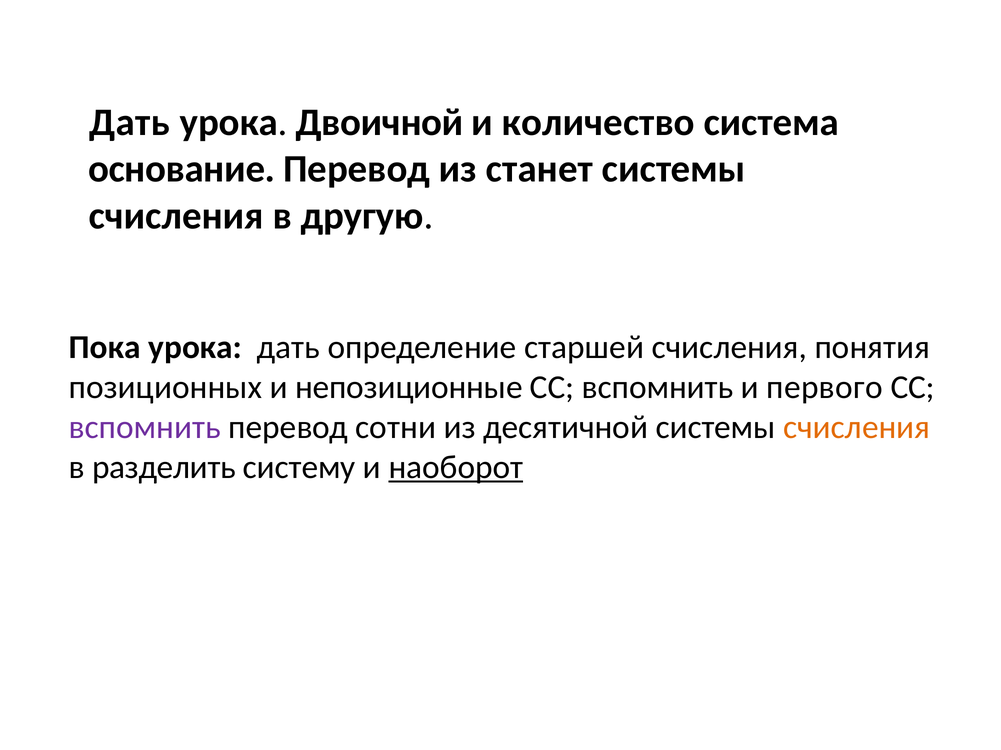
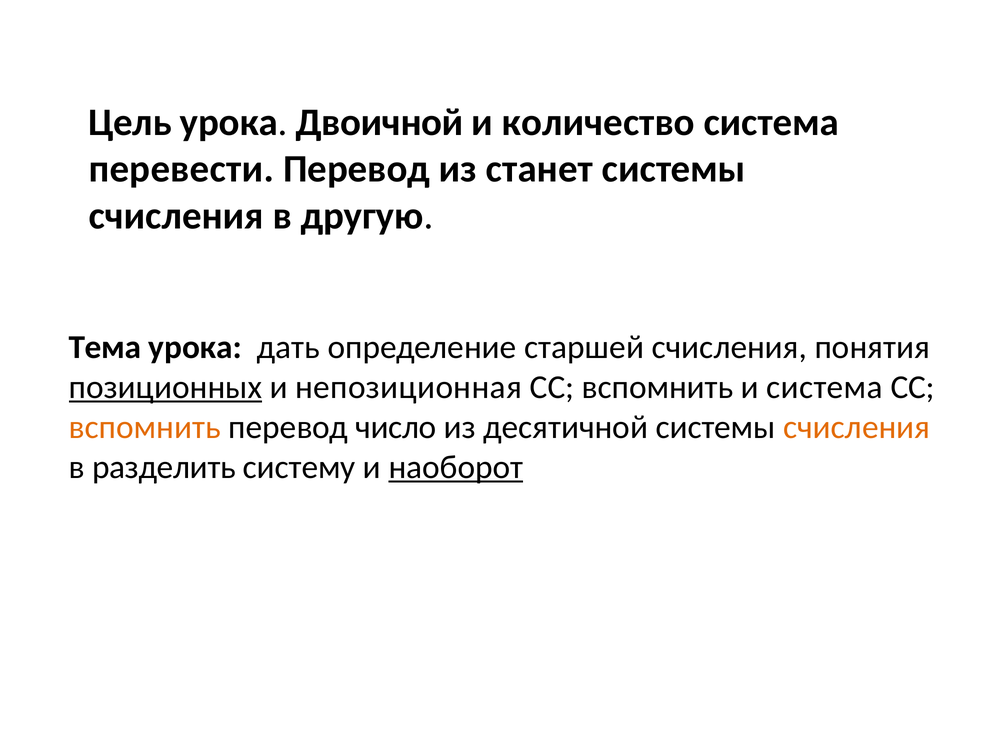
Дать at (130, 123): Дать -> Цель
основание: основание -> перевести
Пока: Пока -> Тема
позиционных underline: none -> present
непозиционные: непозиционные -> непозиционная
и первого: первого -> система
вспомнить at (145, 428) colour: purple -> orange
сотни: сотни -> число
